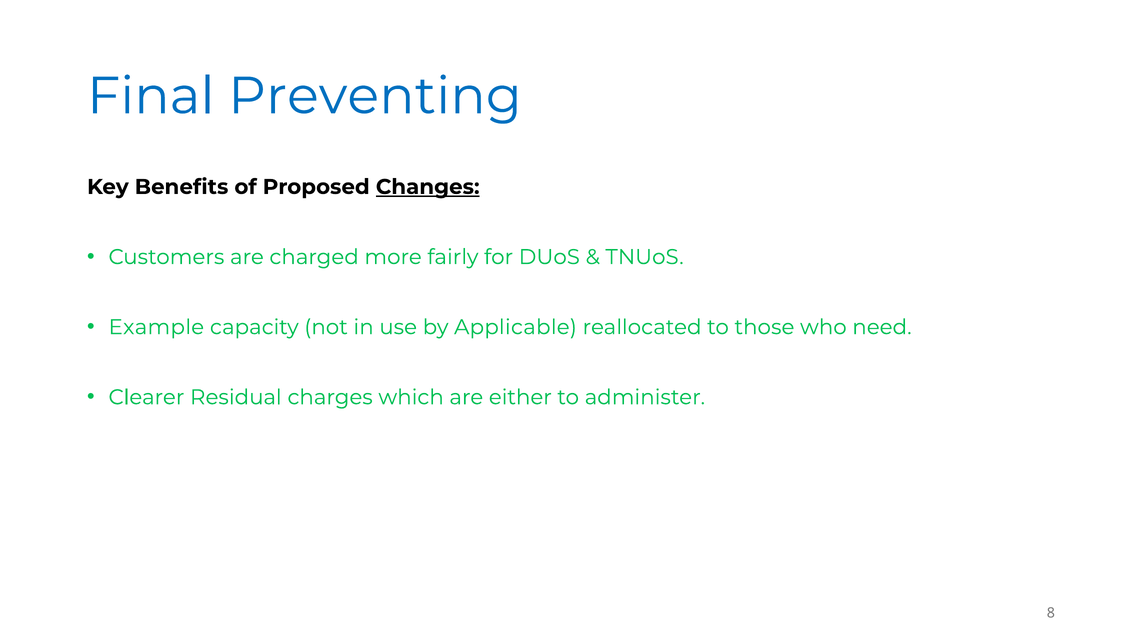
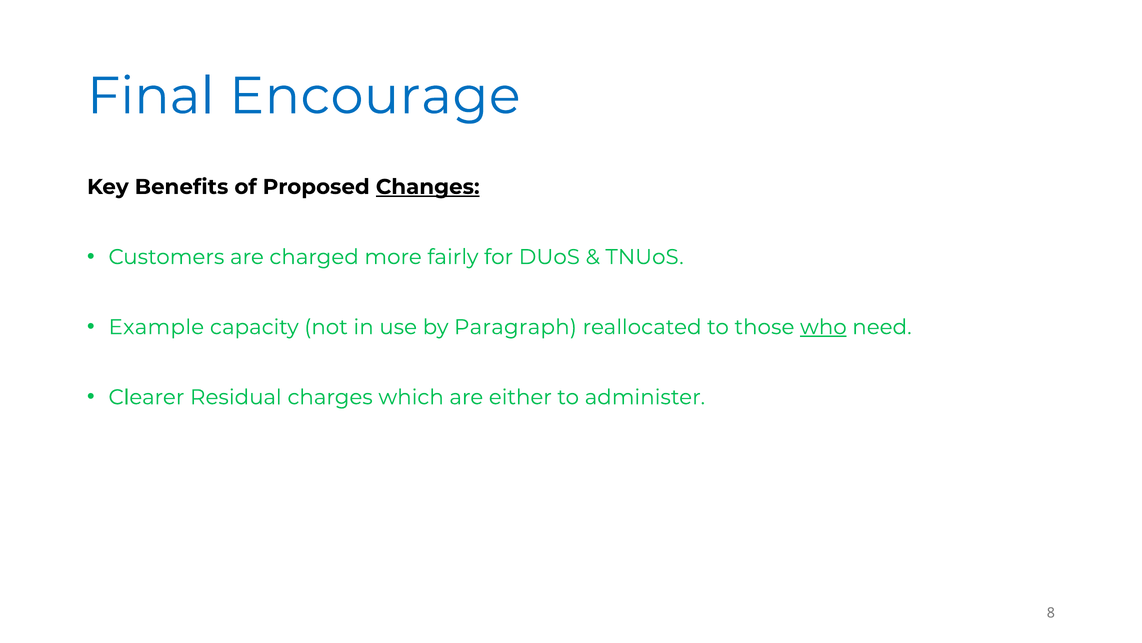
Preventing: Preventing -> Encourage
Applicable: Applicable -> Paragraph
who underline: none -> present
